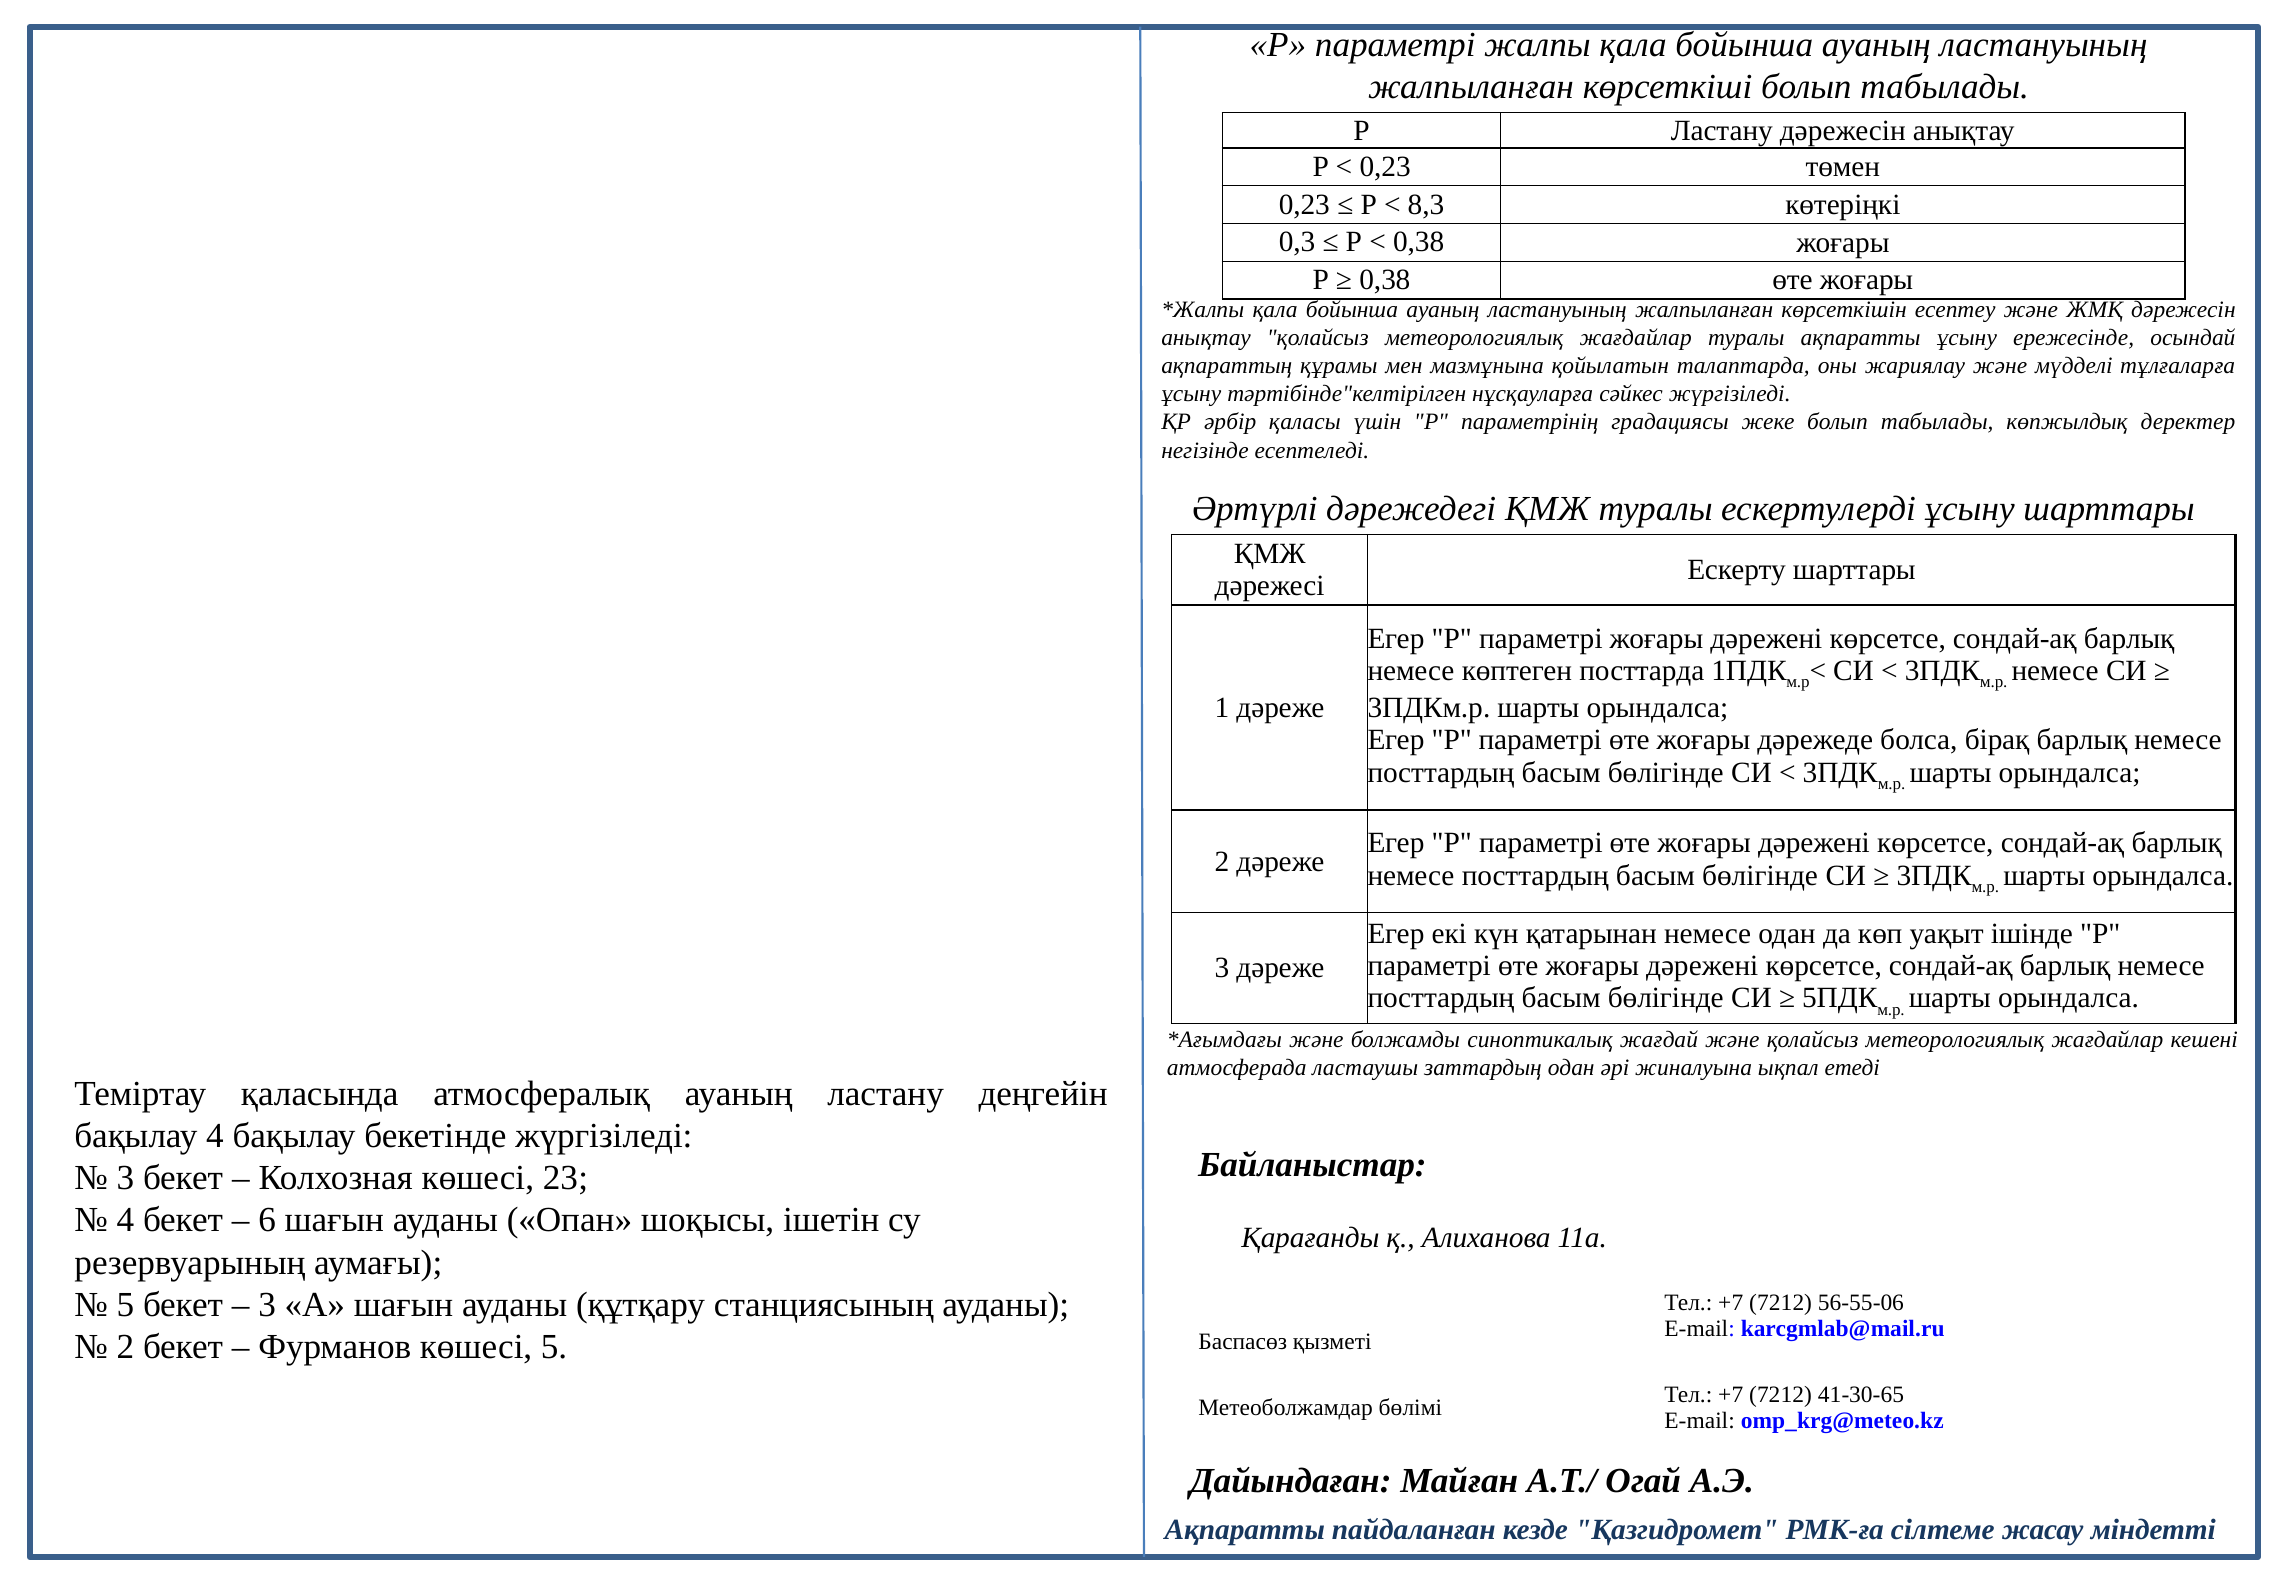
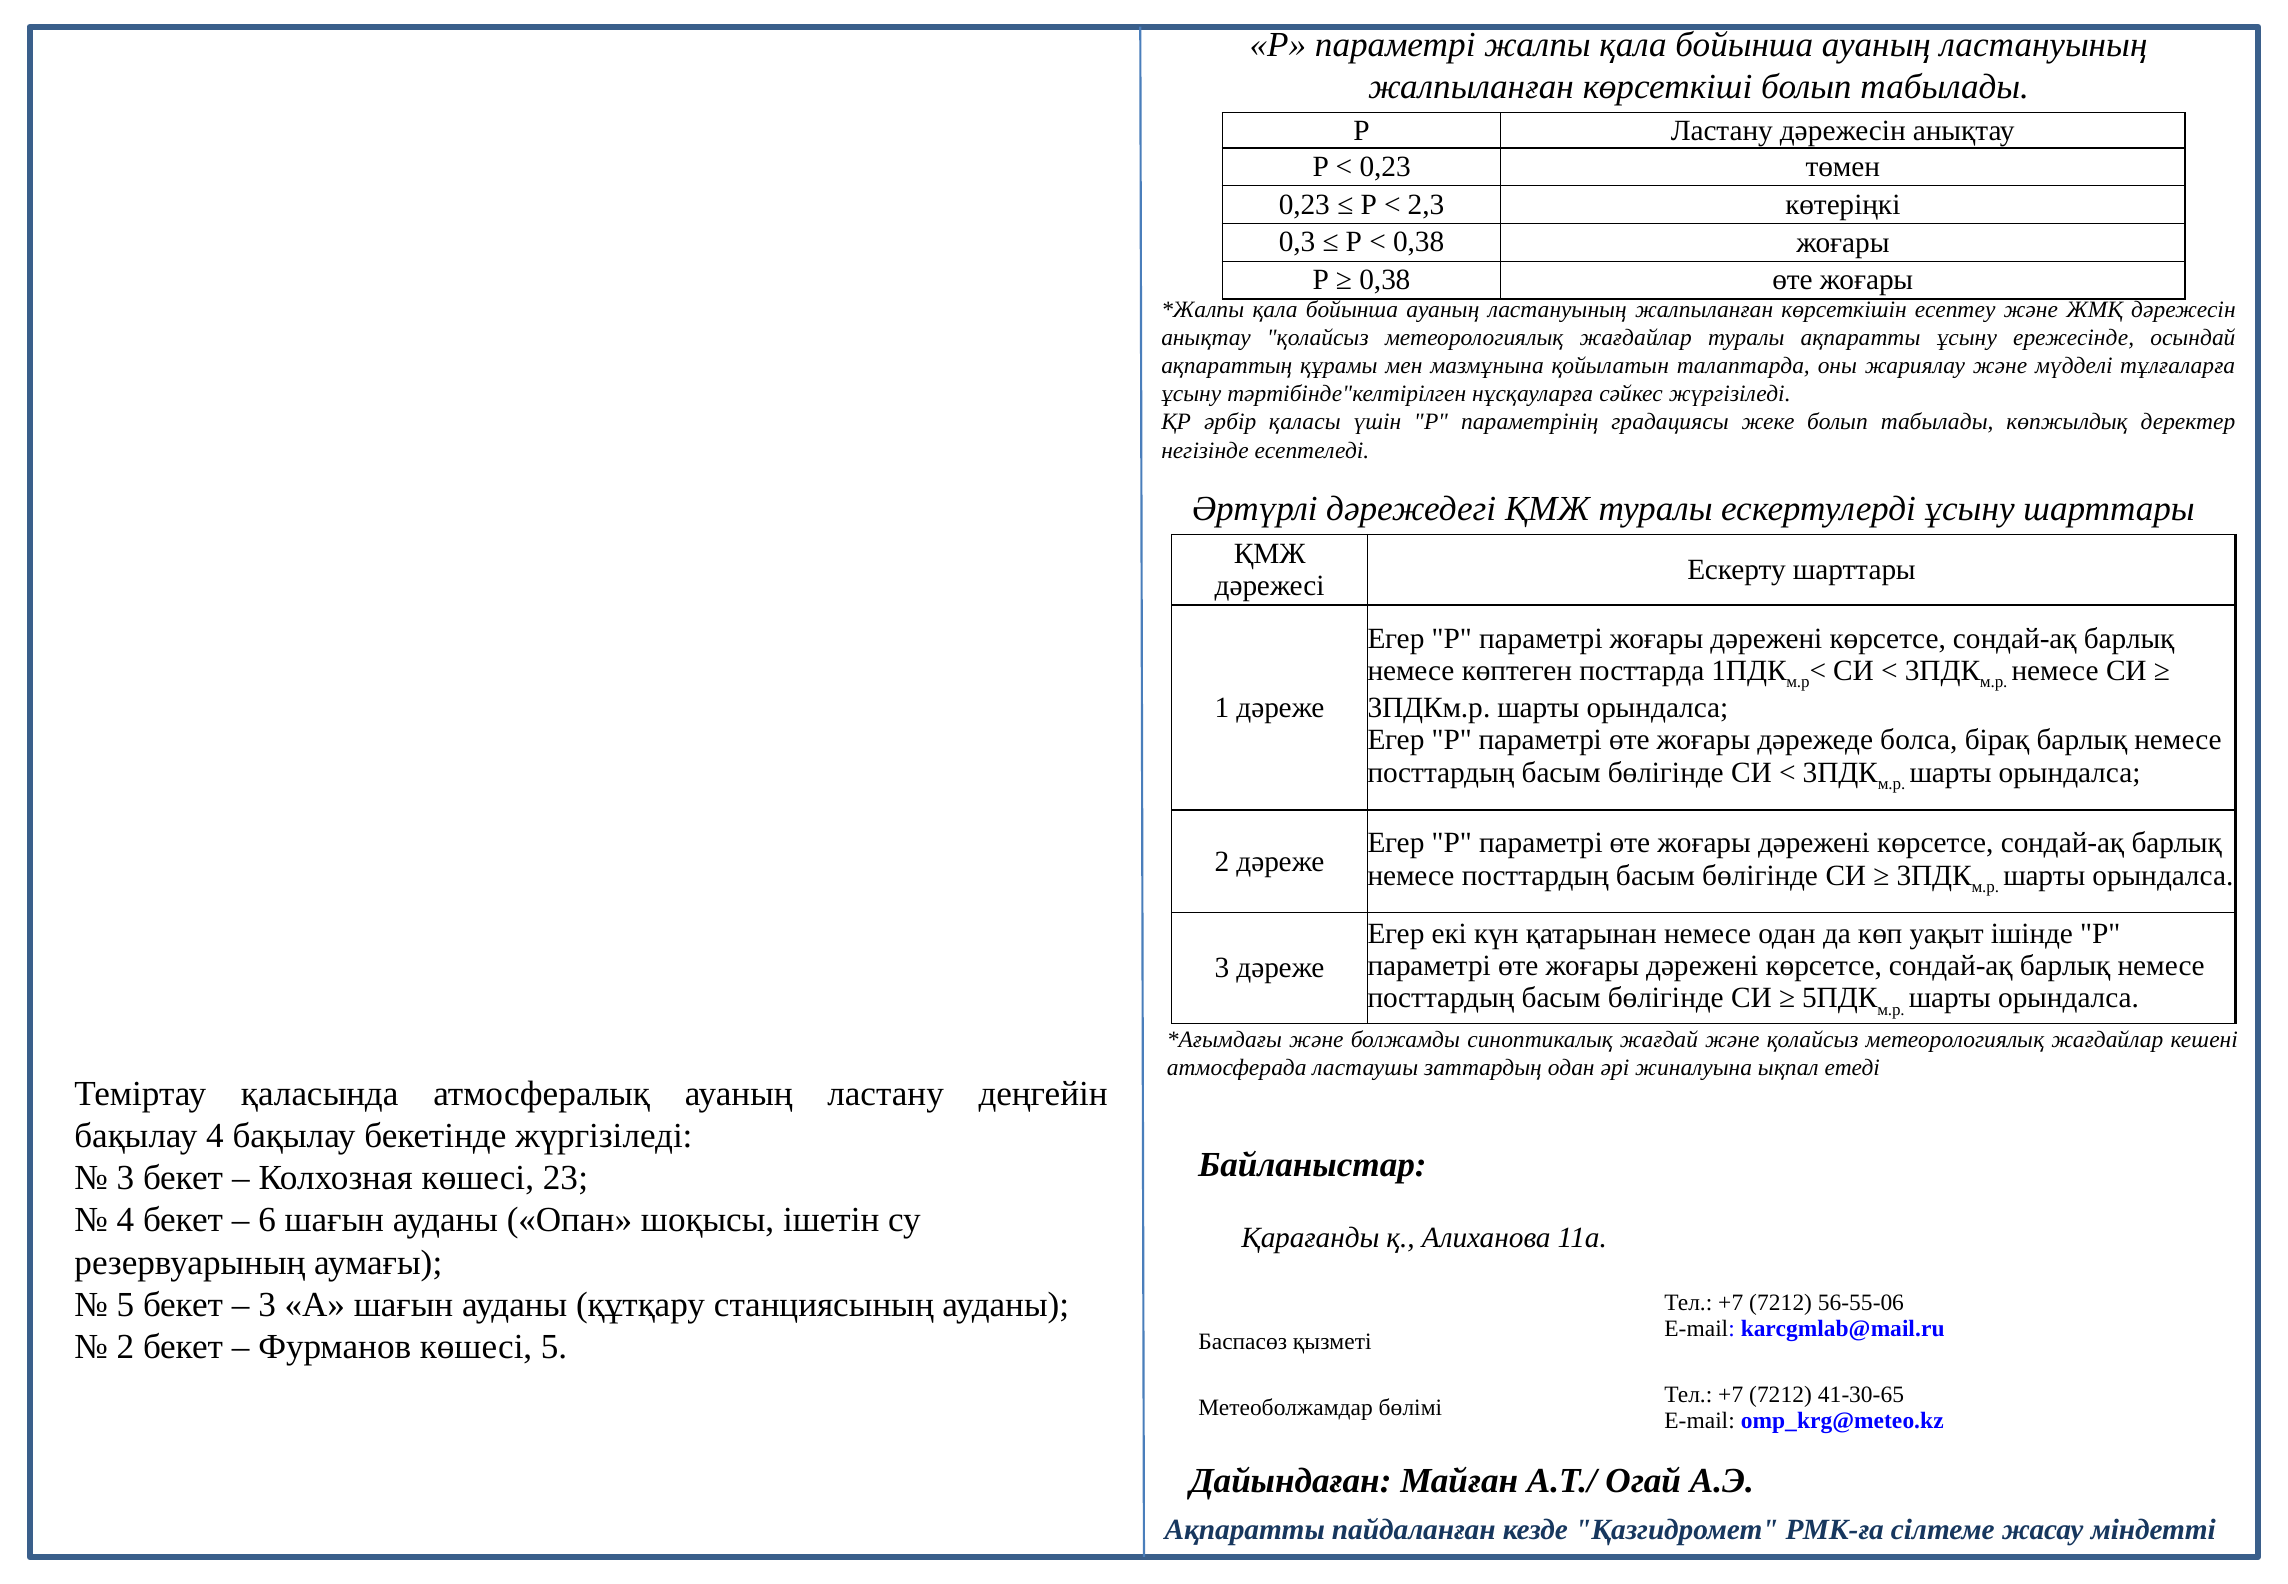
8,3: 8,3 -> 2,3
